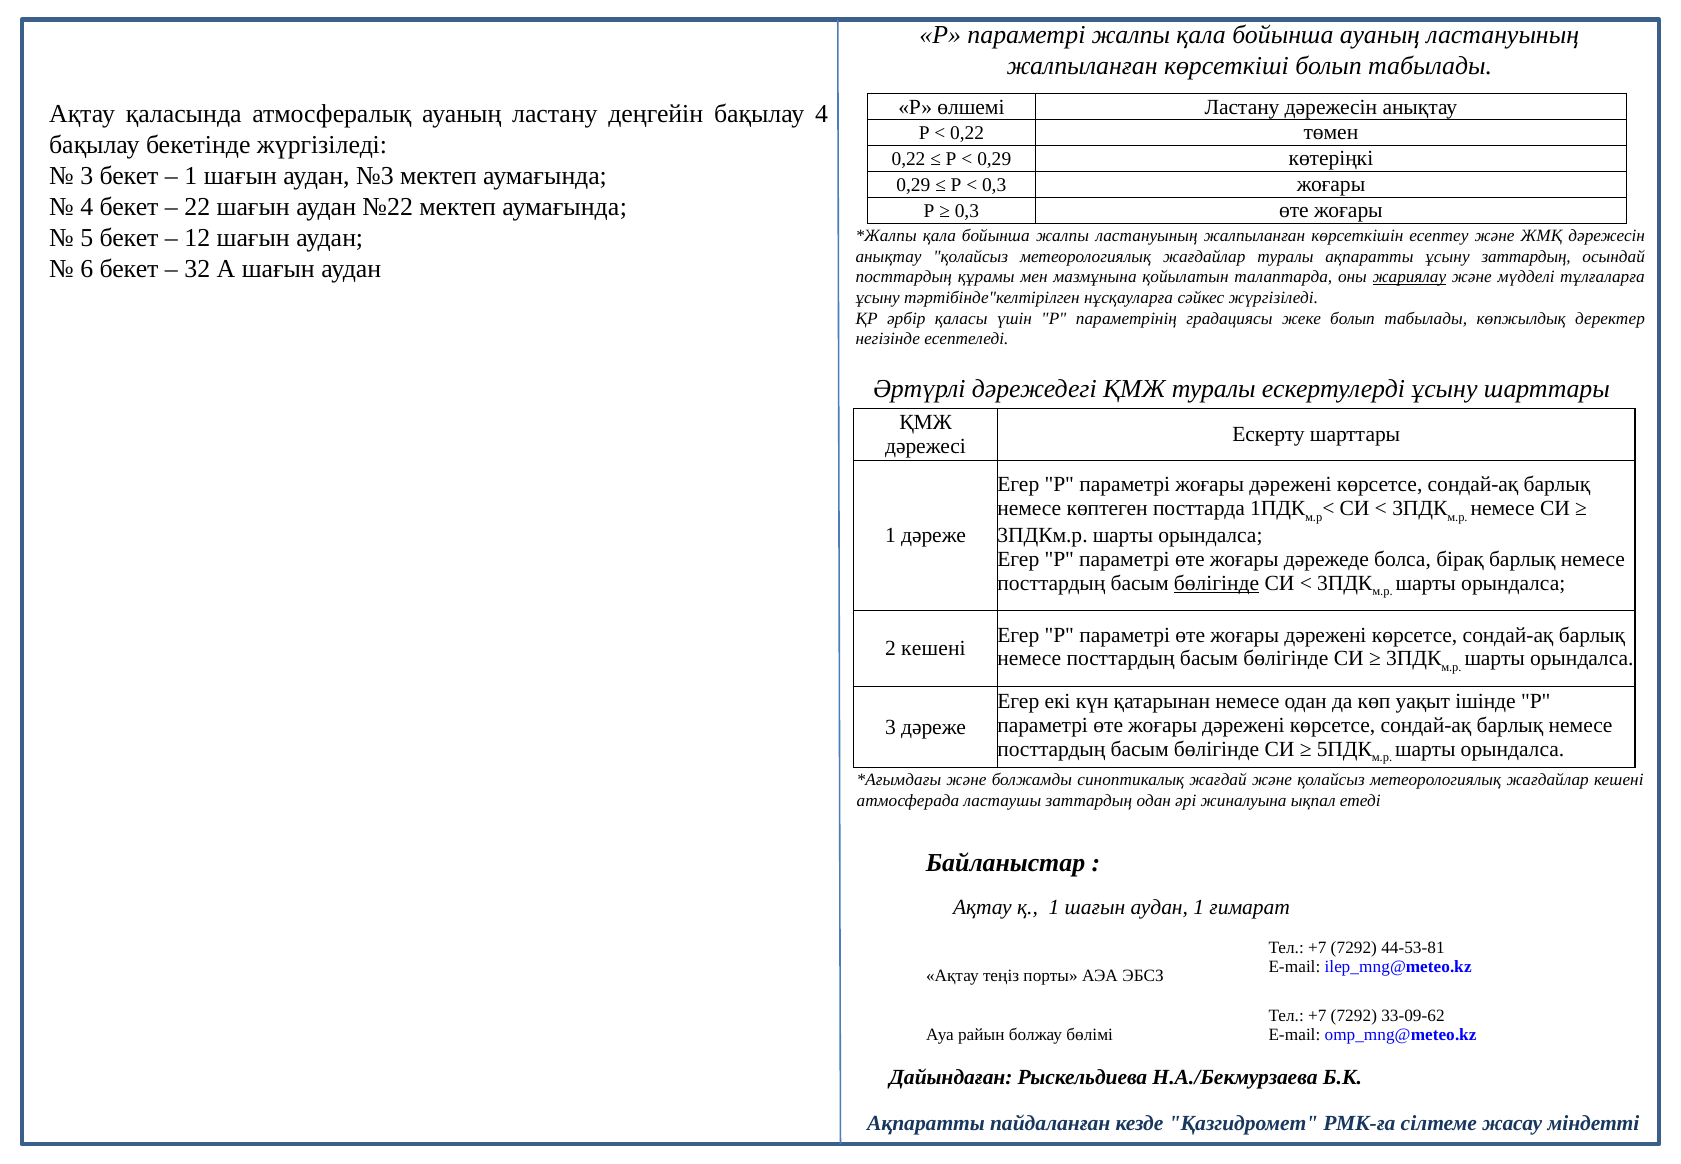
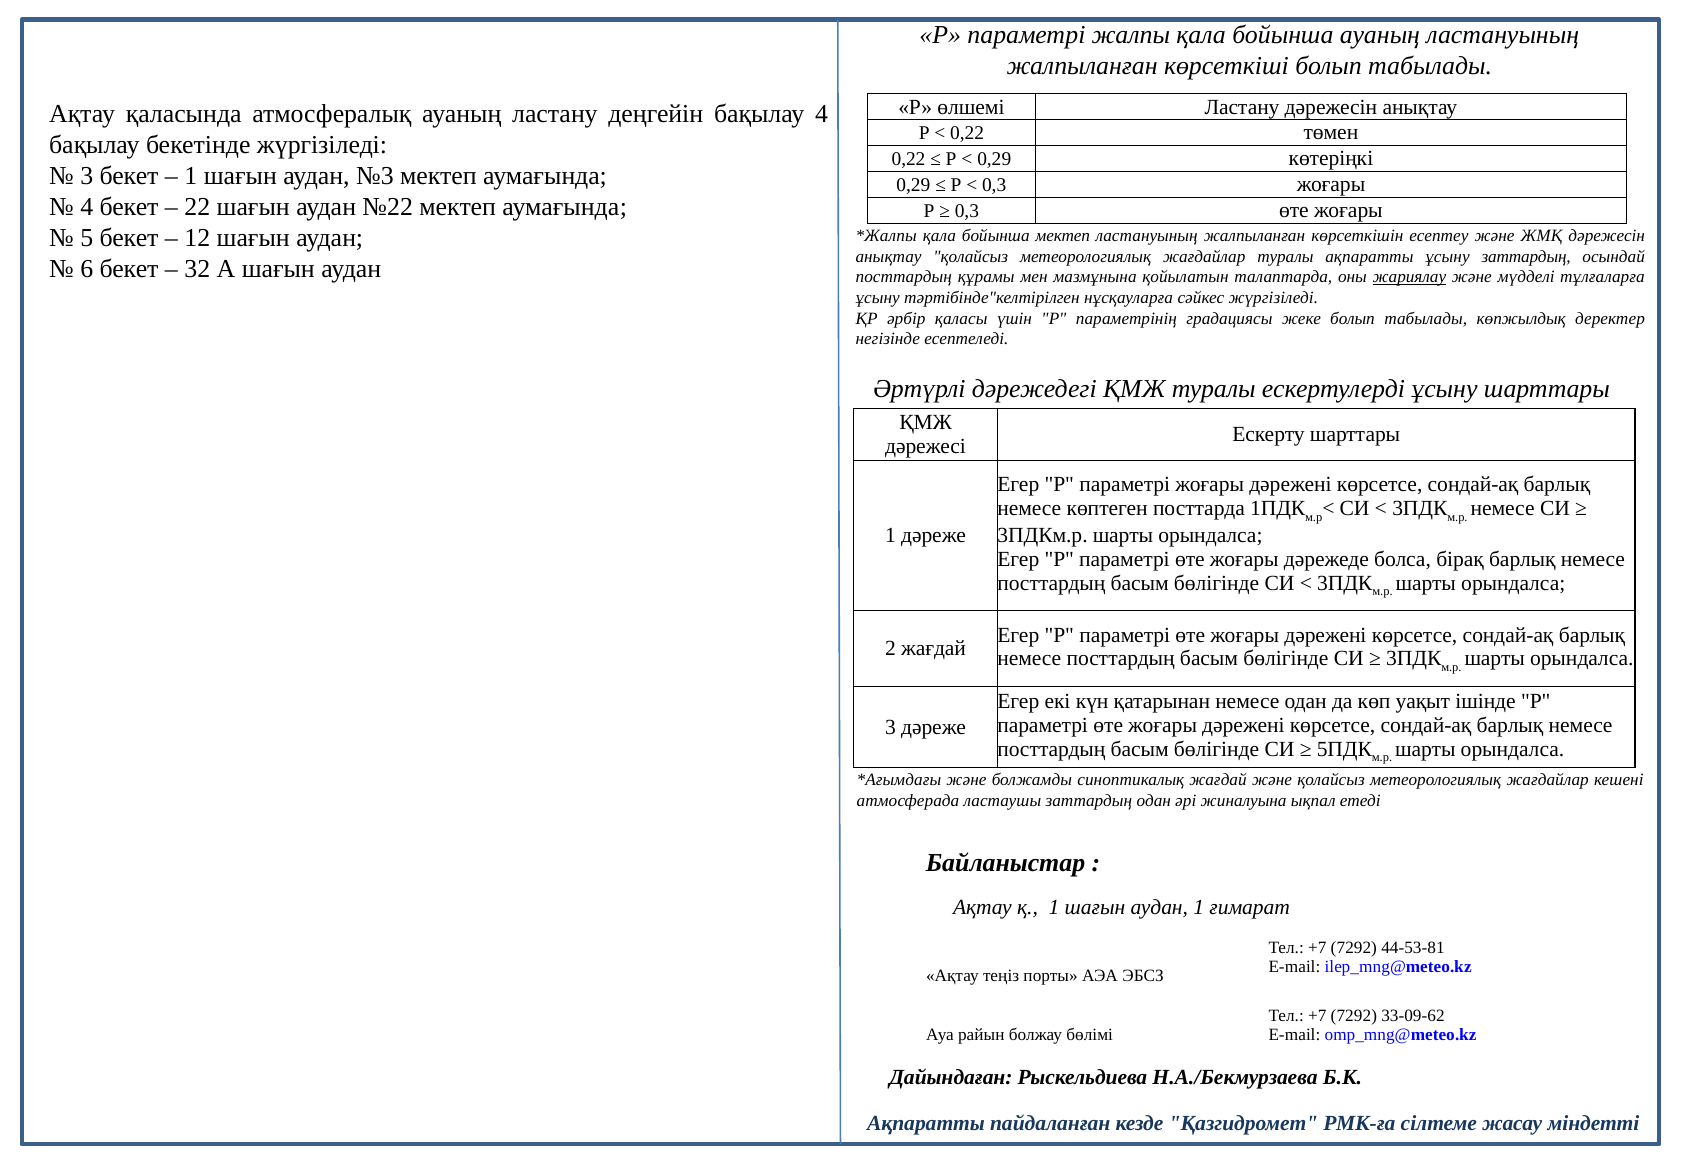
бойынша жалпы: жалпы -> мектеп
бөлігінде at (1217, 583) underline: present -> none
2 кешені: кешені -> жағдай
